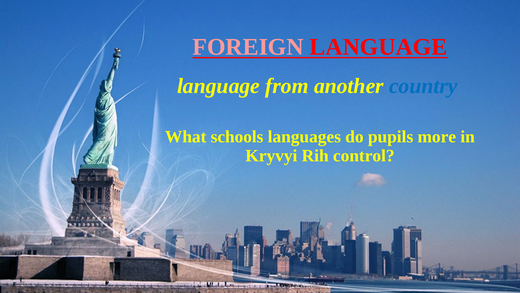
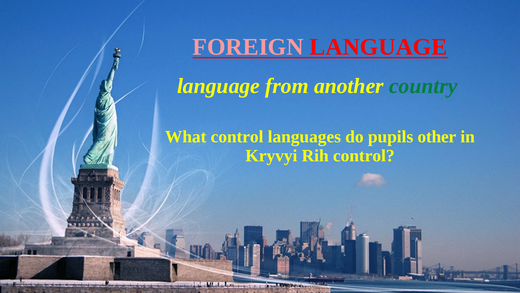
country colour: blue -> green
What schools: schools -> control
more: more -> other
